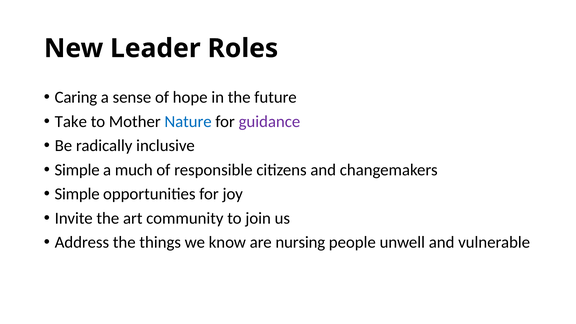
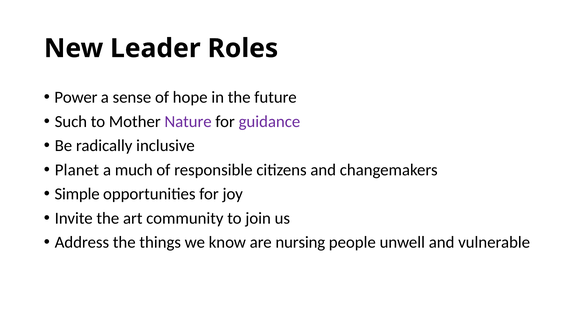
Caring: Caring -> Power
Take: Take -> Such
Nature colour: blue -> purple
Simple at (77, 170): Simple -> Planet
